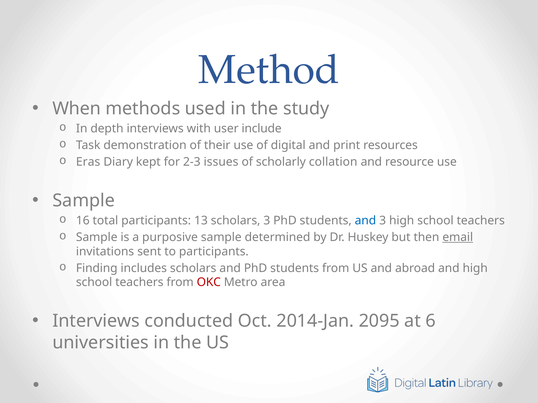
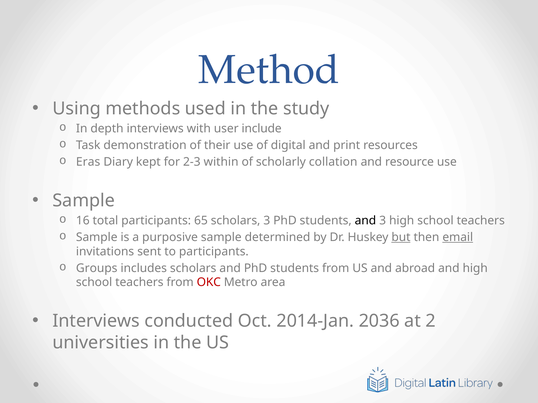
When: When -> Using
issues: issues -> within
13: 13 -> 65
and at (365, 221) colour: blue -> black
but underline: none -> present
Finding: Finding -> Groups
2095: 2095 -> 2036
6: 6 -> 2
